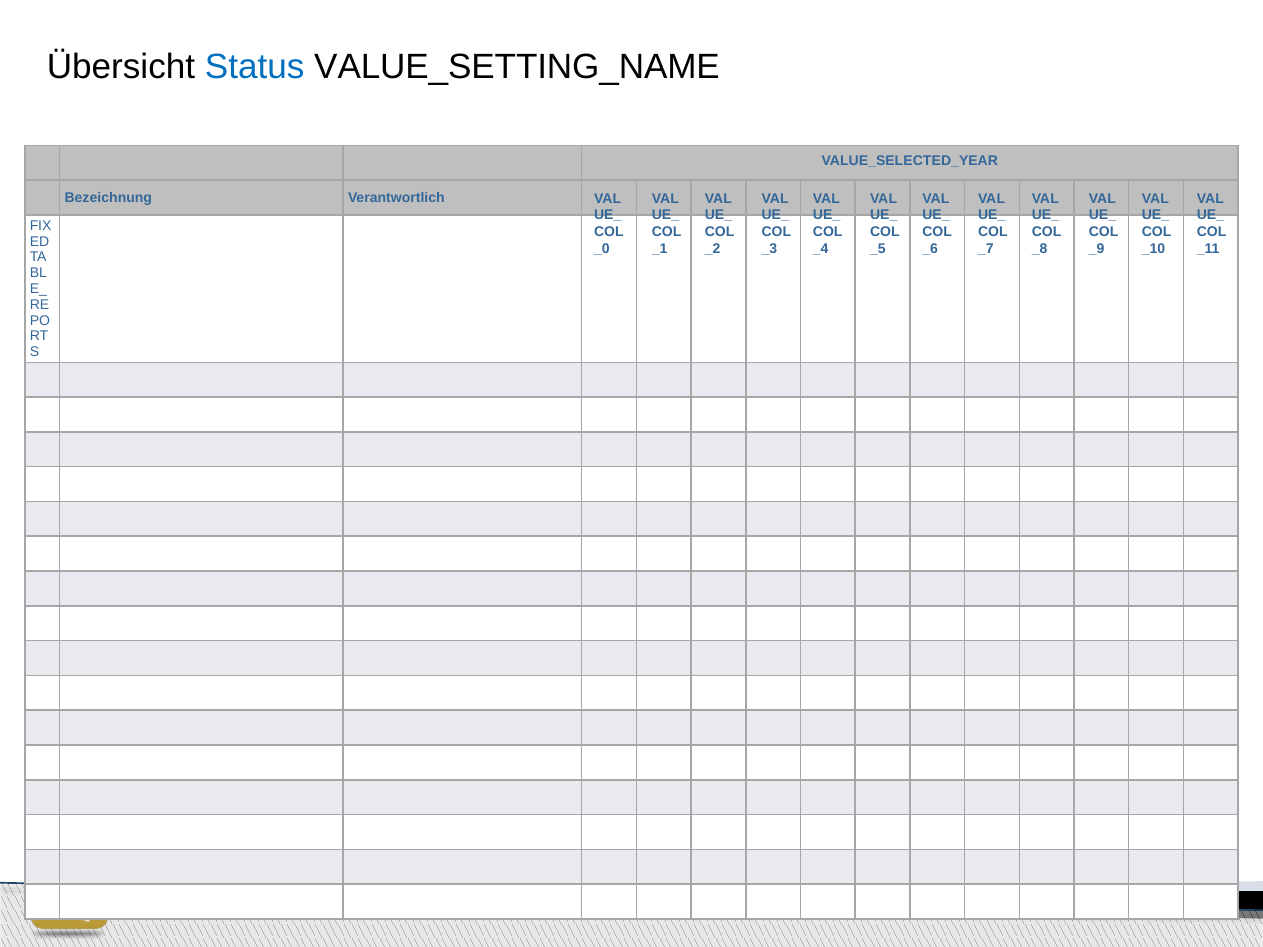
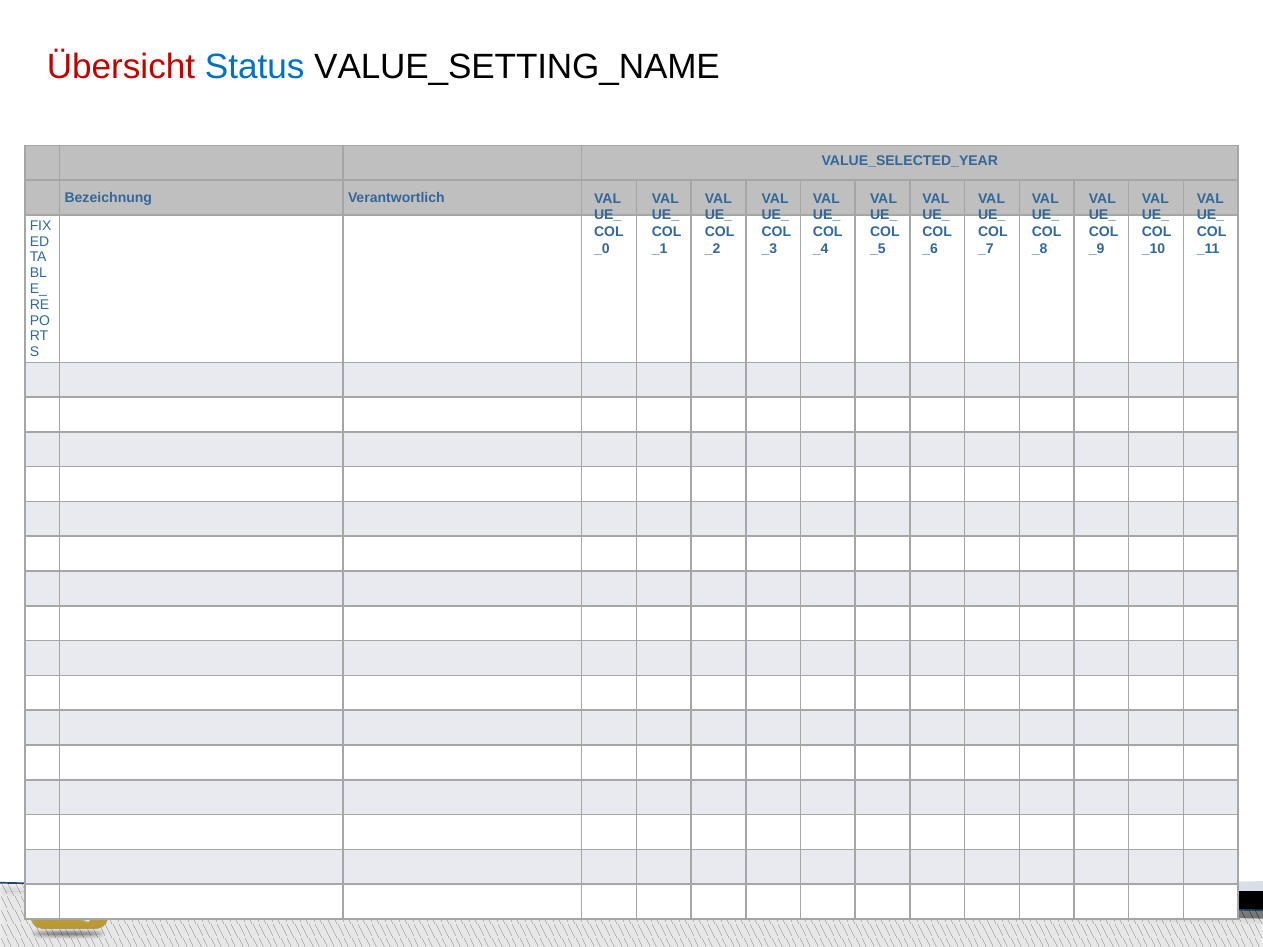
Übersicht colour: black -> red
